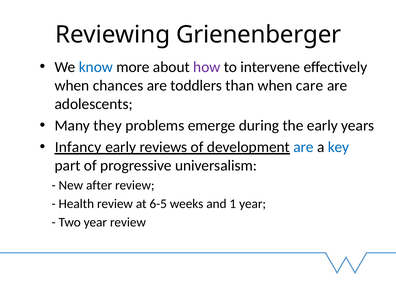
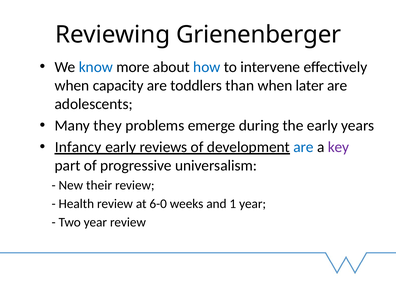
how colour: purple -> blue
chances: chances -> capacity
care: care -> later
key colour: blue -> purple
after: after -> their
6-5: 6-5 -> 6-0
